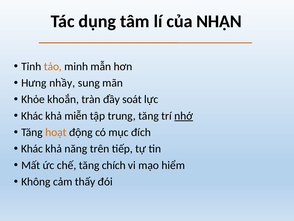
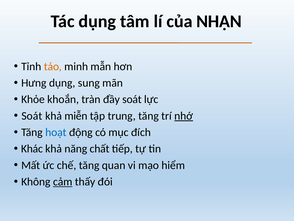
Hưng nhầy: nhầy -> dụng
Khác at (32, 116): Khác -> Soát
hoạt colour: orange -> blue
trên: trên -> chất
chích: chích -> quan
cảm underline: none -> present
